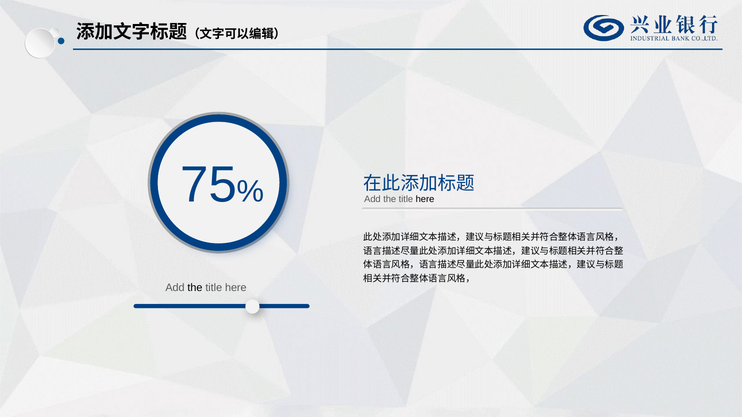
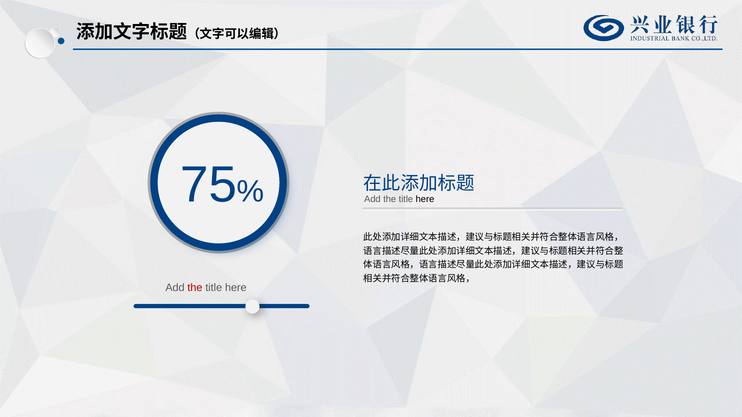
the at (195, 288) colour: black -> red
